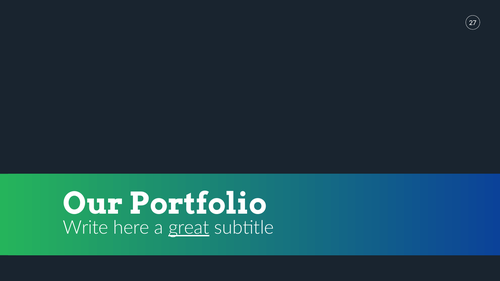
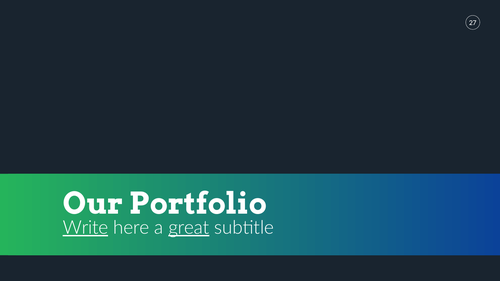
Write underline: none -> present
